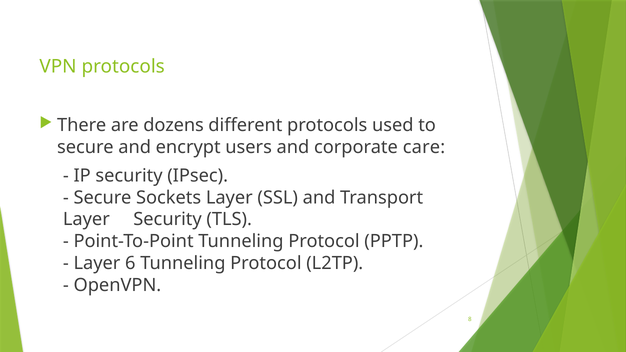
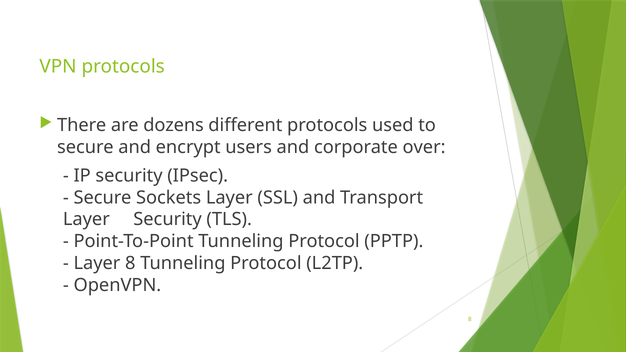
care: care -> over
Layer 6: 6 -> 8
